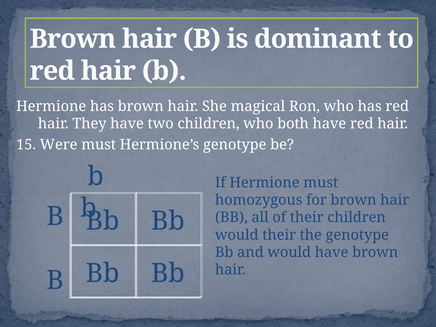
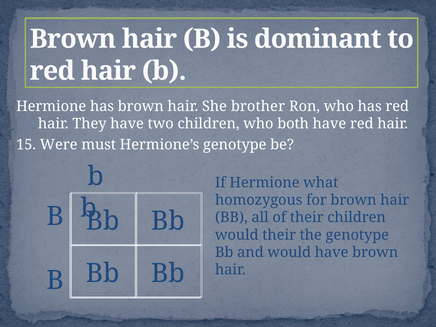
magical: magical -> brother
Hermione must: must -> what
